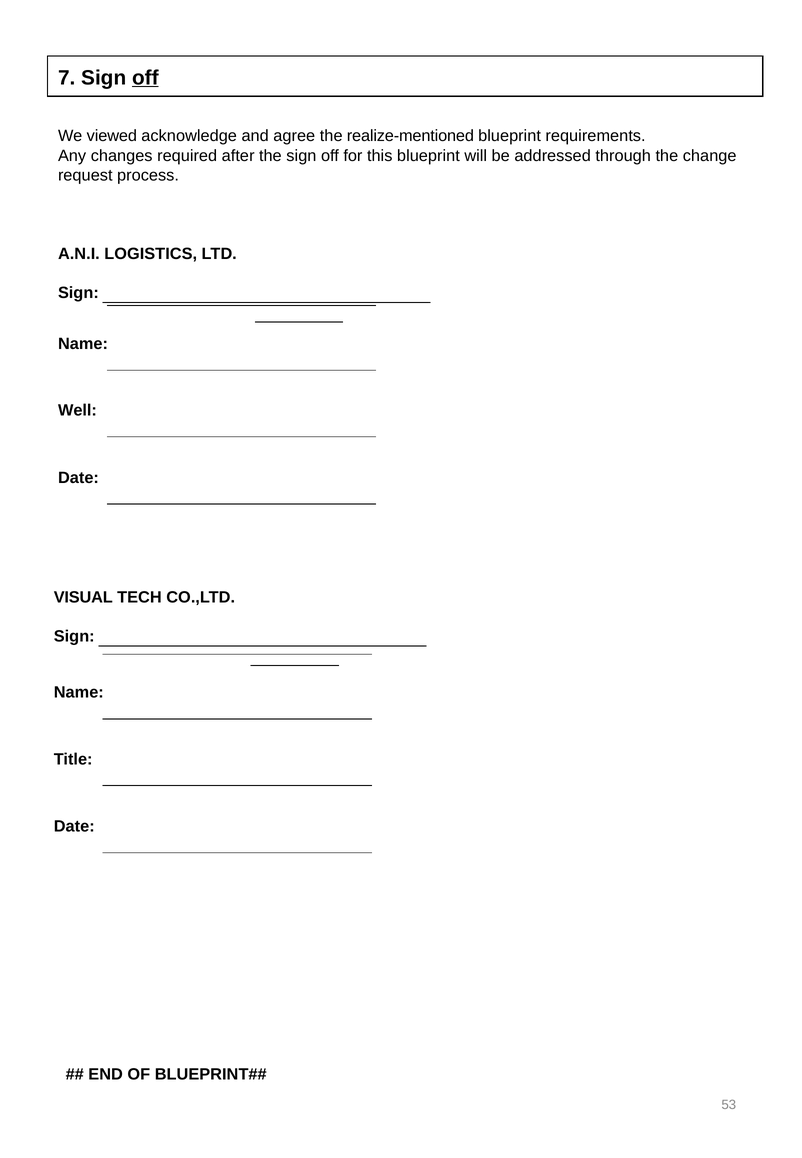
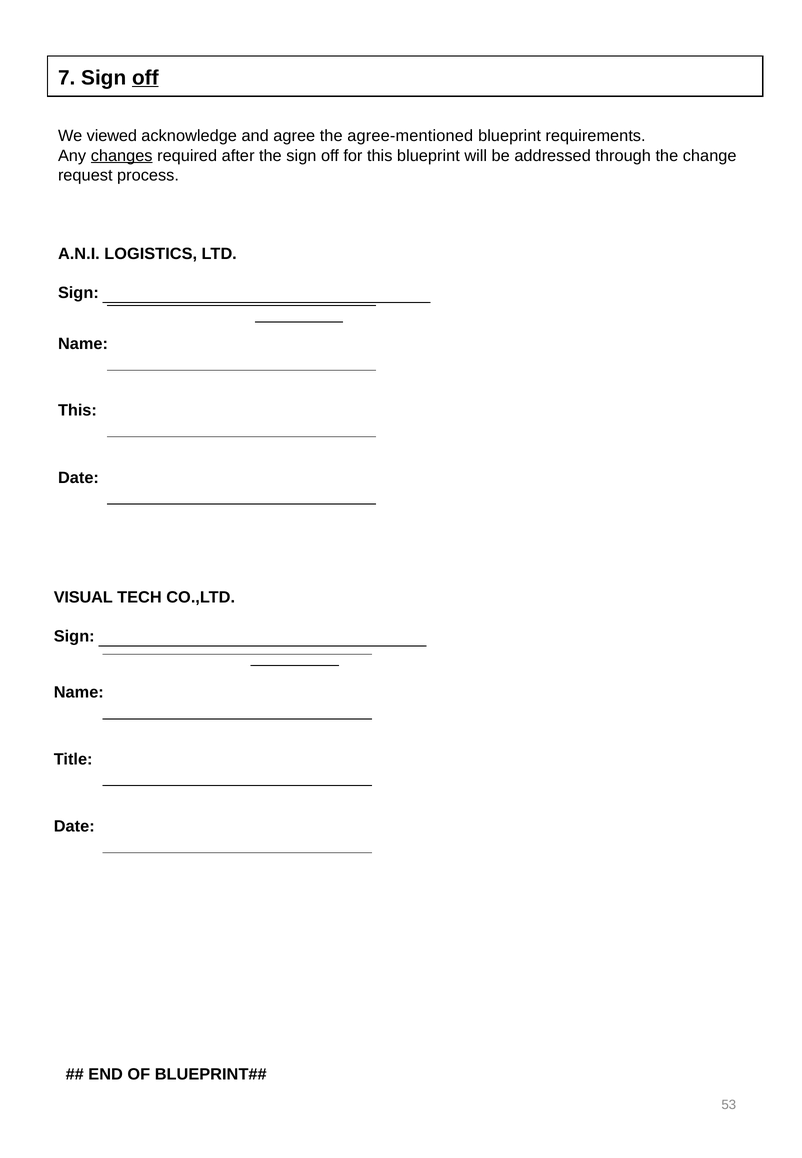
realize-mentioned: realize-mentioned -> agree-mentioned
changes underline: none -> present
Well at (77, 411): Well -> This
